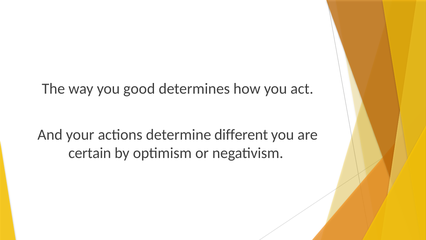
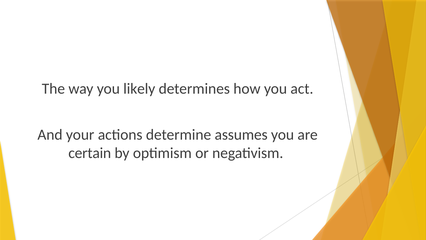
good: good -> likely
different: different -> assumes
